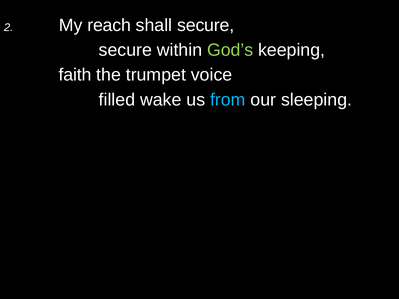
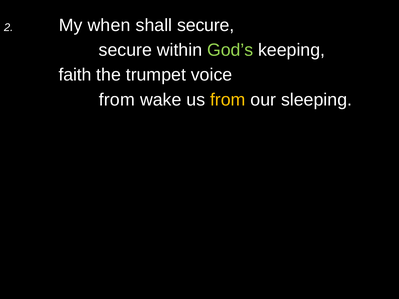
reach: reach -> when
filled at (117, 100): filled -> from
from at (228, 100) colour: light blue -> yellow
